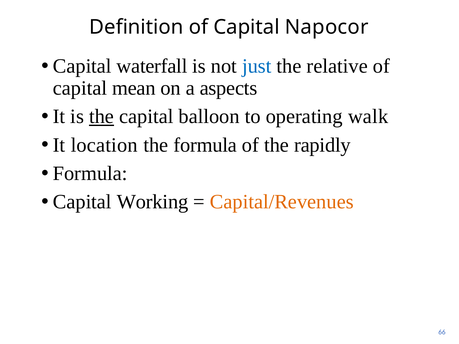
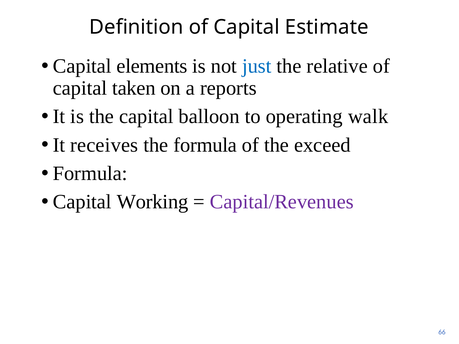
Napocor: Napocor -> Estimate
waterfall: waterfall -> elements
mean: mean -> taken
aspects: aspects -> reports
the at (101, 117) underline: present -> none
location: location -> receives
rapidly: rapidly -> exceed
Capital/Revenues colour: orange -> purple
